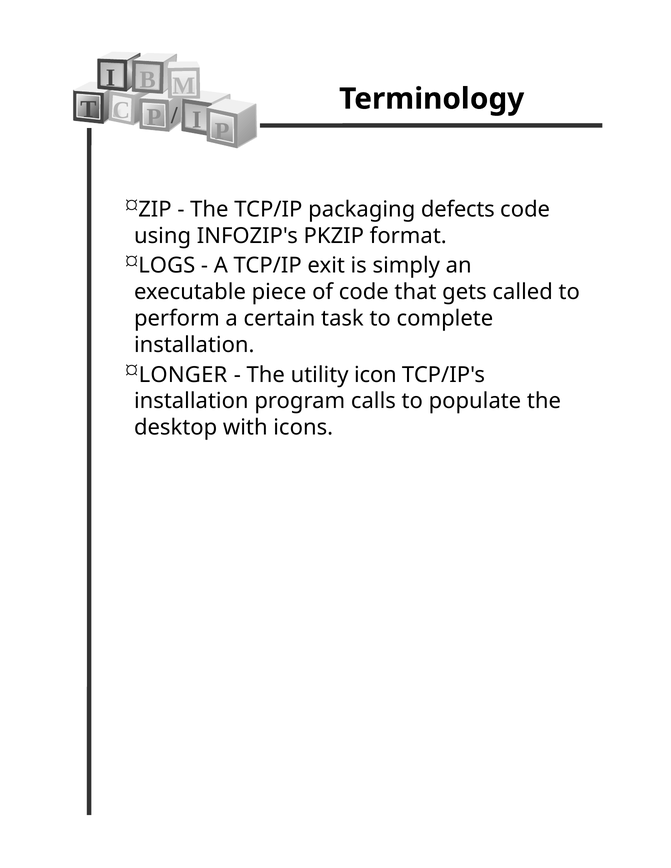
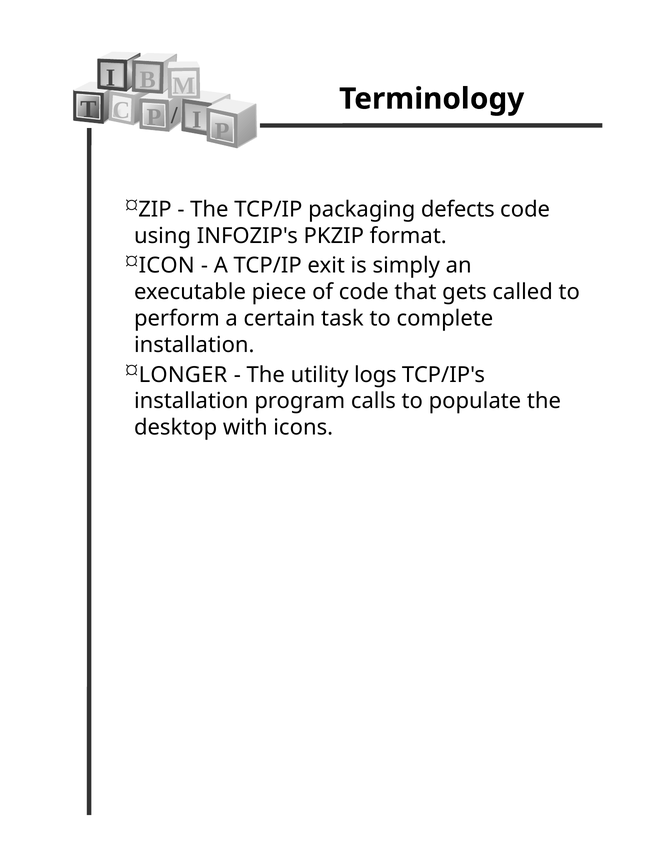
LOGS: LOGS -> ICON
icon: icon -> logs
